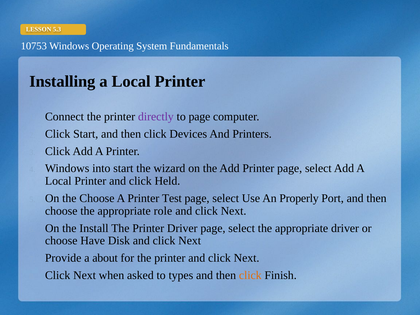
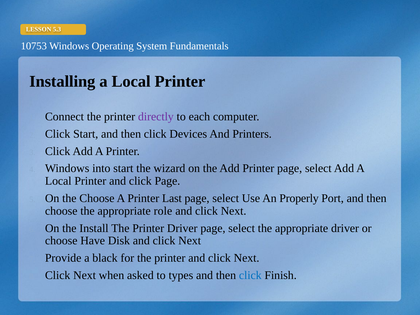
to page: page -> each
click Held: Held -> Page
Test: Test -> Last
about: about -> black
click at (250, 275) colour: orange -> blue
